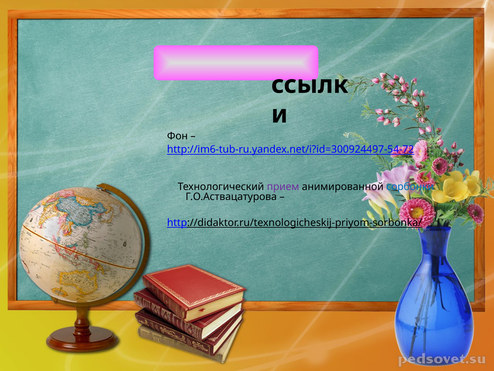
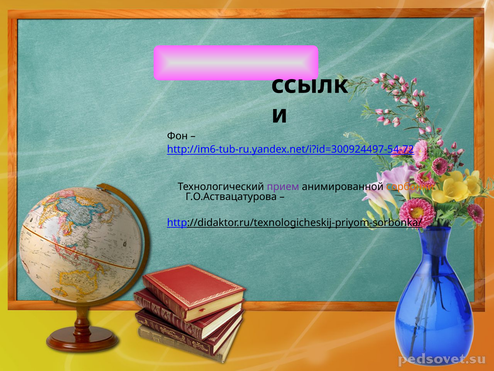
сорбонки colour: blue -> orange
